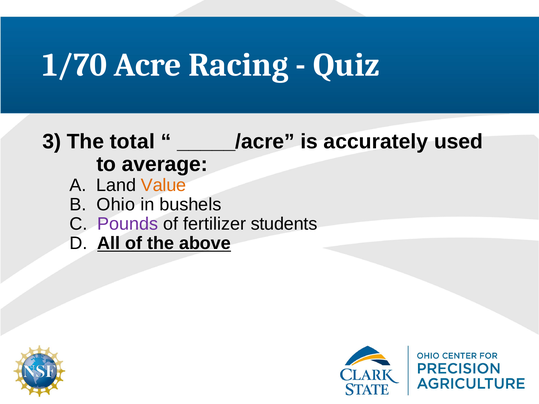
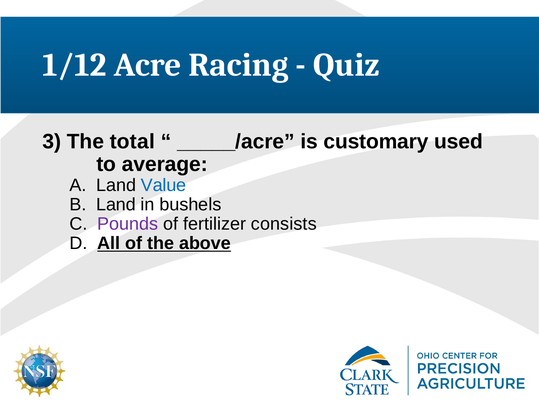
1/70: 1/70 -> 1/12
accurately: accurately -> customary
Value colour: orange -> blue
Ohio at (116, 205): Ohio -> Land
students: students -> consists
